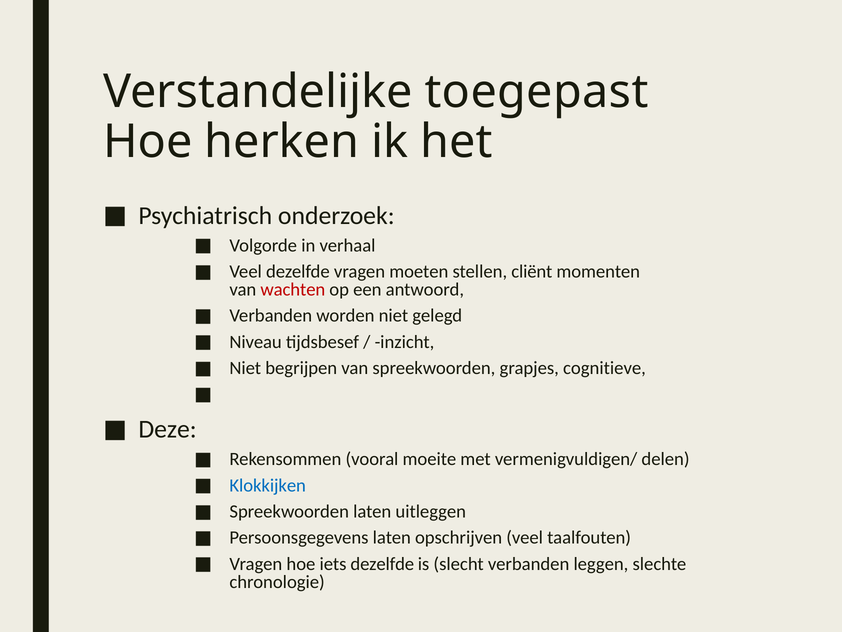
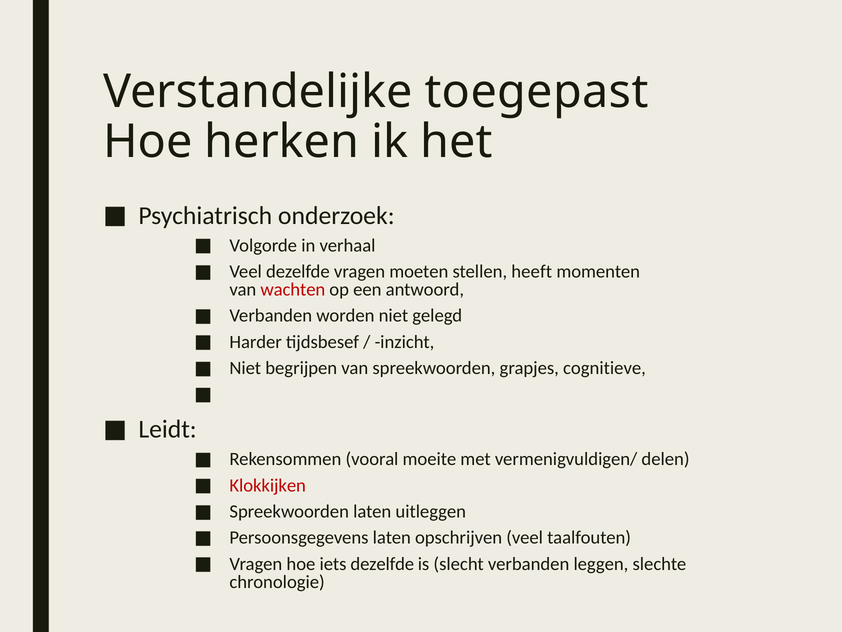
cliënt: cliënt -> heeft
Niveau: Niveau -> Harder
Deze: Deze -> Leidt
Klokkijken colour: blue -> red
